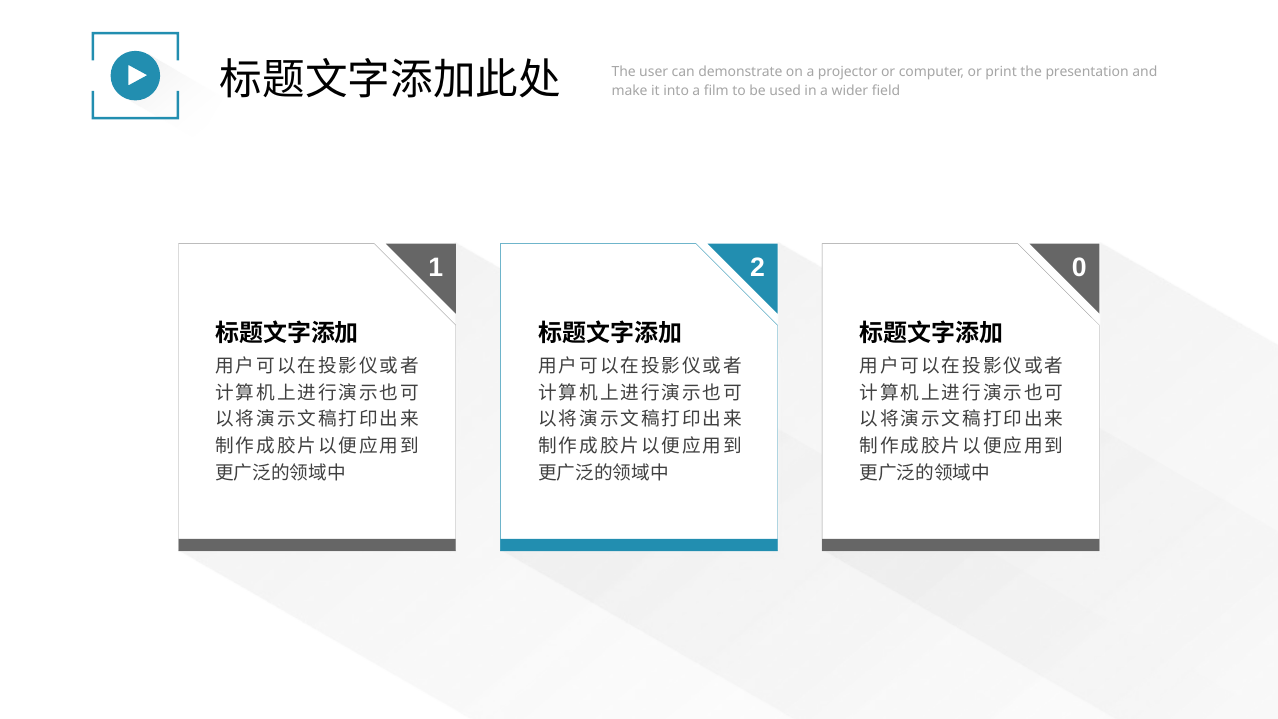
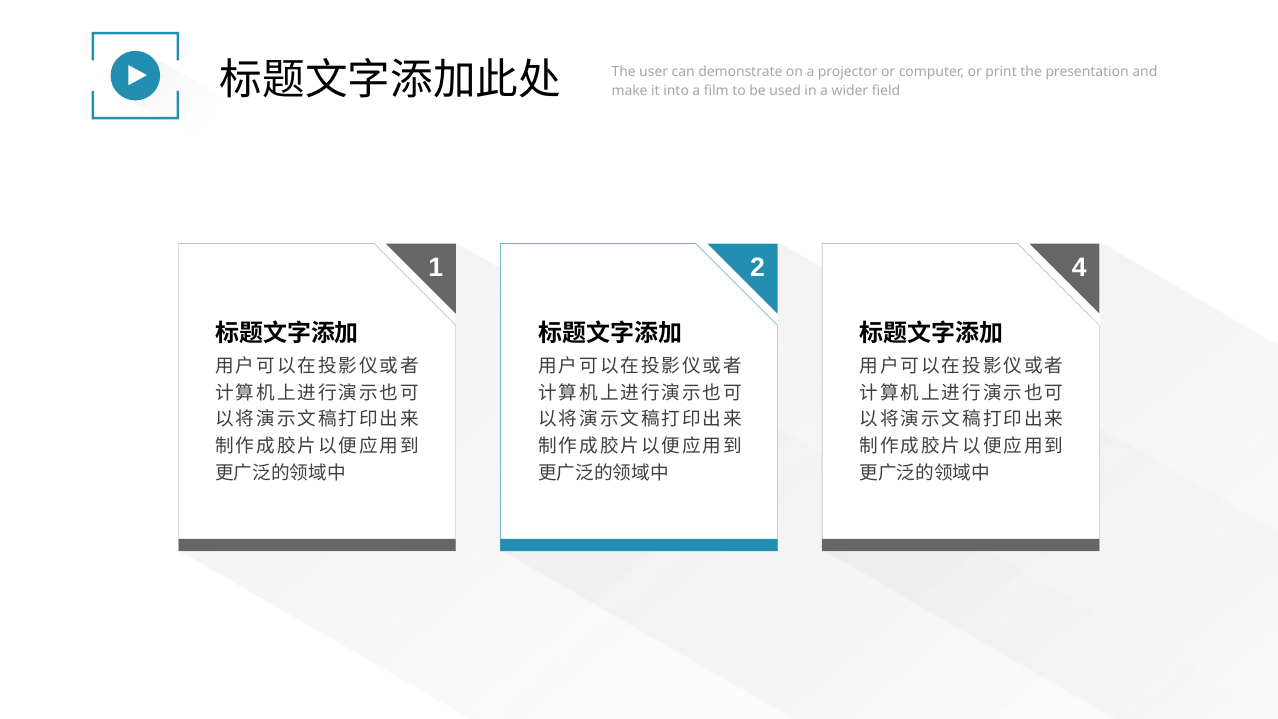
0: 0 -> 4
